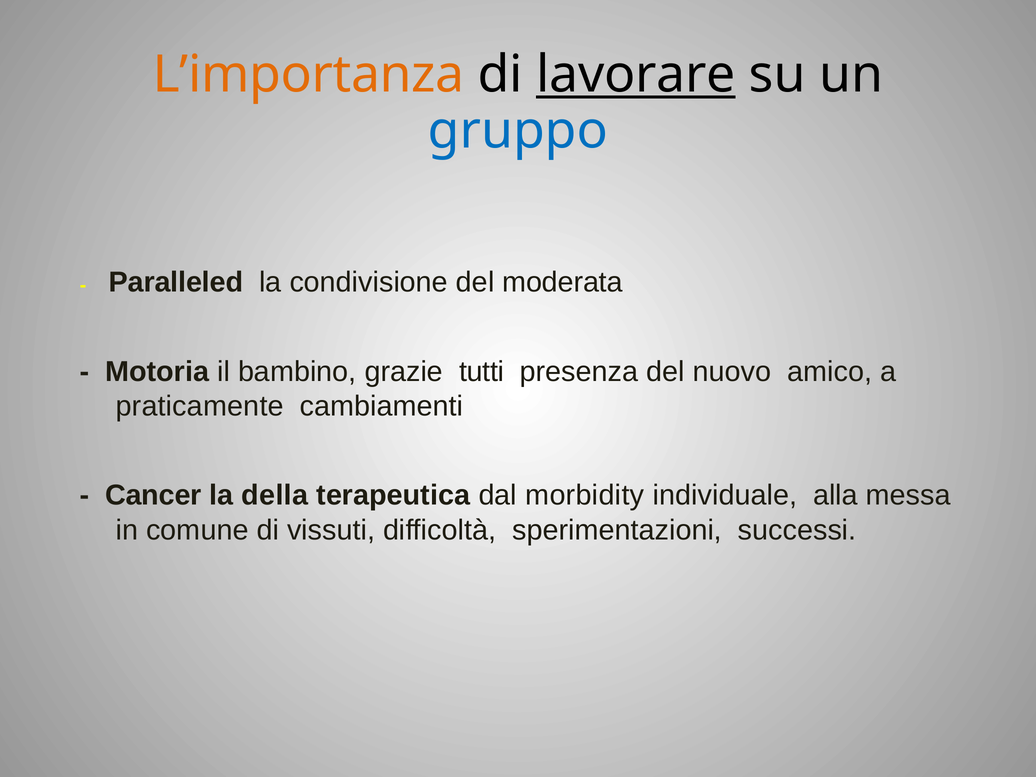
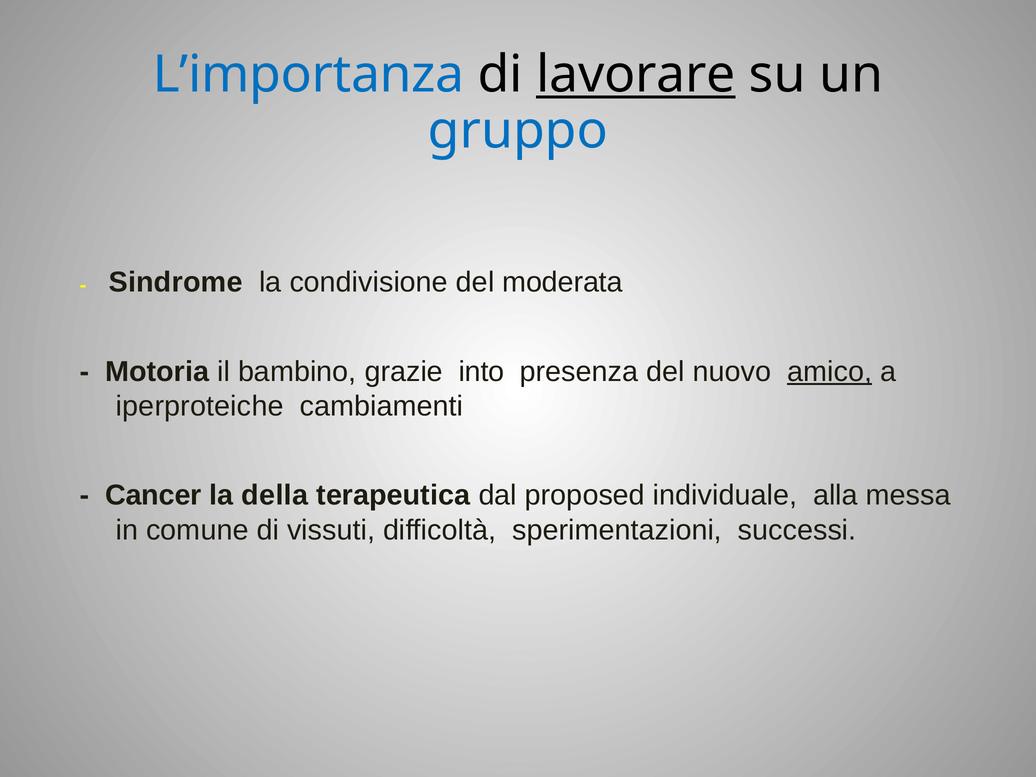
L’importanza colour: orange -> blue
Paralleled: Paralleled -> Sindrome
tutti: tutti -> into
amico underline: none -> present
praticamente: praticamente -> iperproteiche
morbidity: morbidity -> proposed
